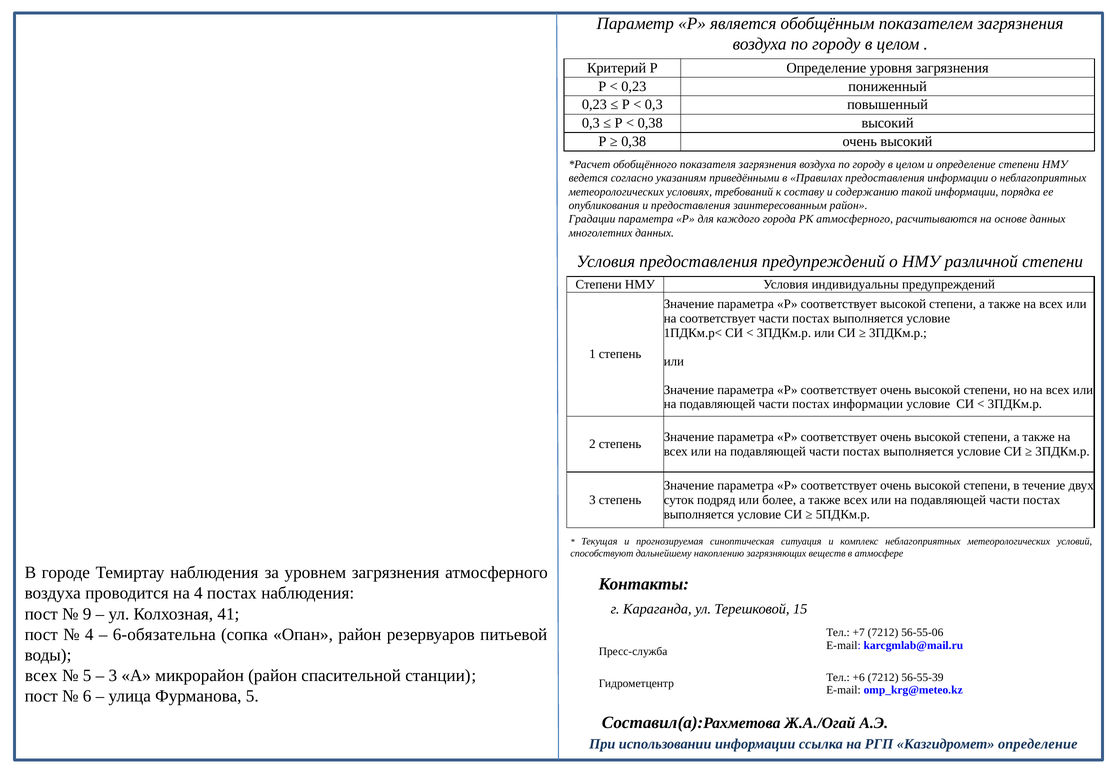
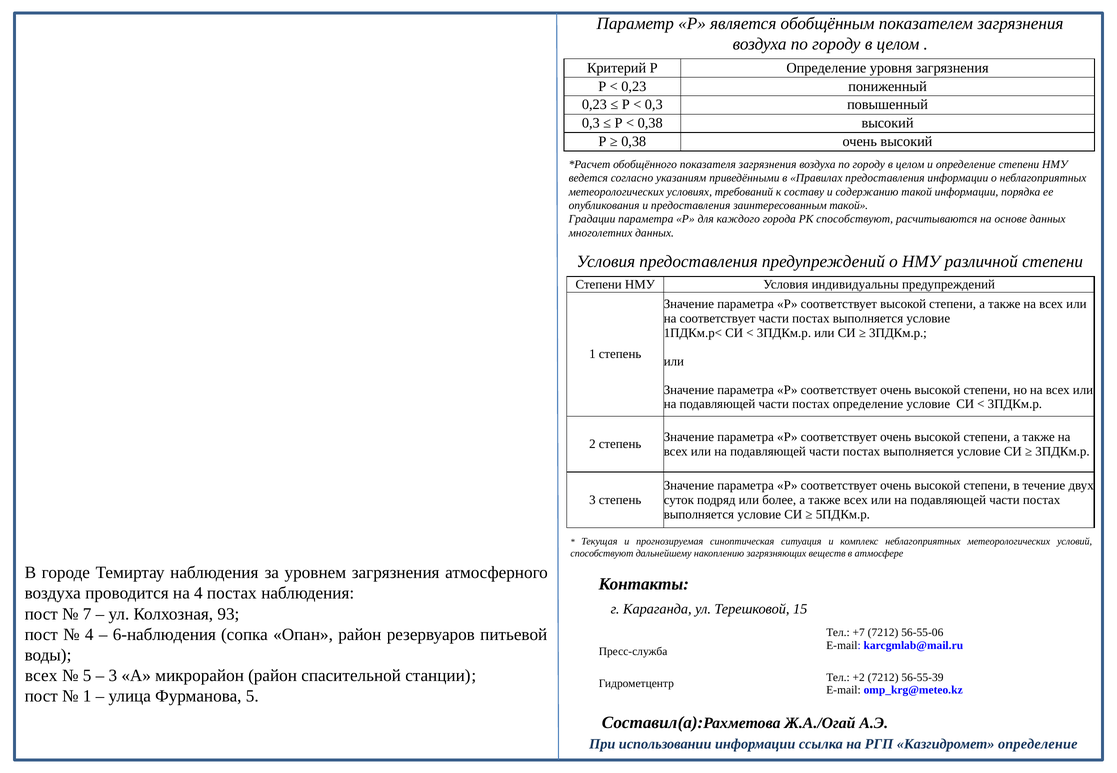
заинтересованным район: район -> такой
РК атмосферного: атмосферного -> способствуют
постах информации: информации -> определение
9: 9 -> 7
41: 41 -> 93
6-обязательна: 6-обязательна -> 6-наблюдения
+6: +6 -> +2
6 at (87, 697): 6 -> 1
